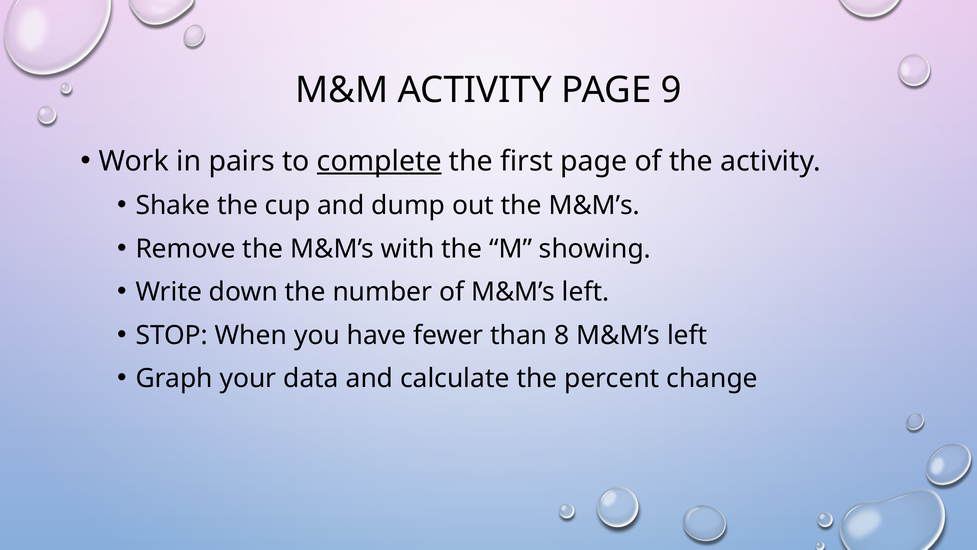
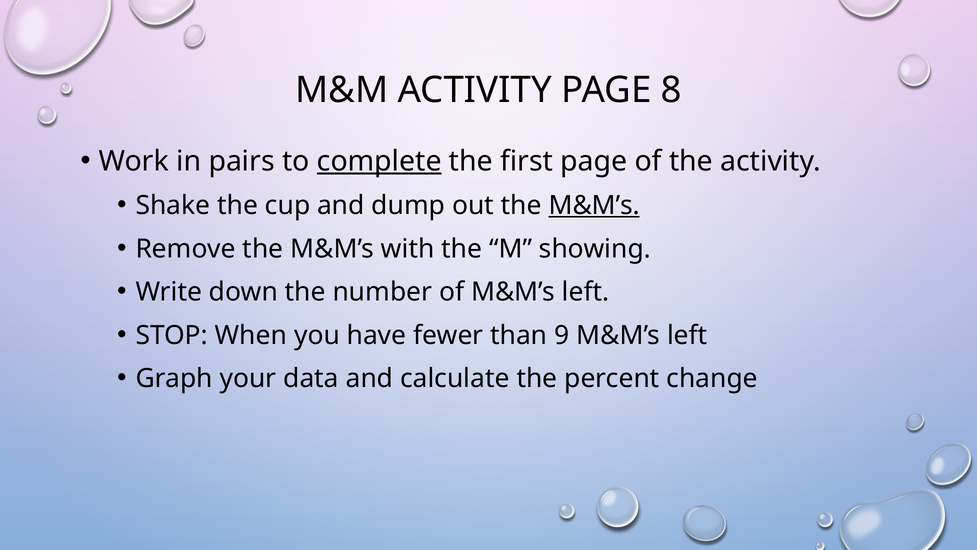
9: 9 -> 8
M&M’s at (594, 205) underline: none -> present
8: 8 -> 9
